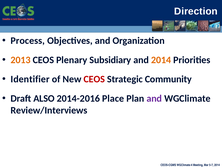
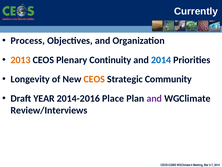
Direction: Direction -> Currently
Subsidiary: Subsidiary -> Continuity
2014 at (161, 60) colour: orange -> blue
Identifier: Identifier -> Longevity
CEOS at (94, 79) colour: red -> orange
ALSO: ALSO -> YEAR
